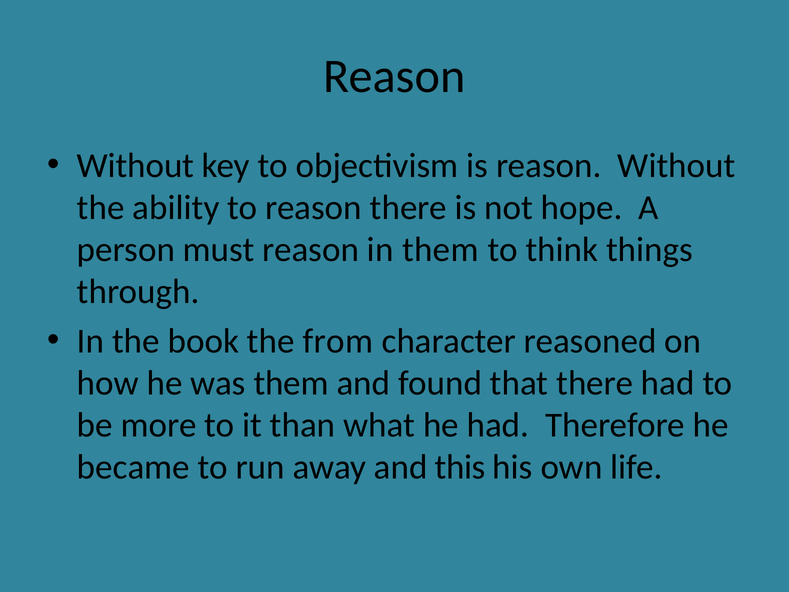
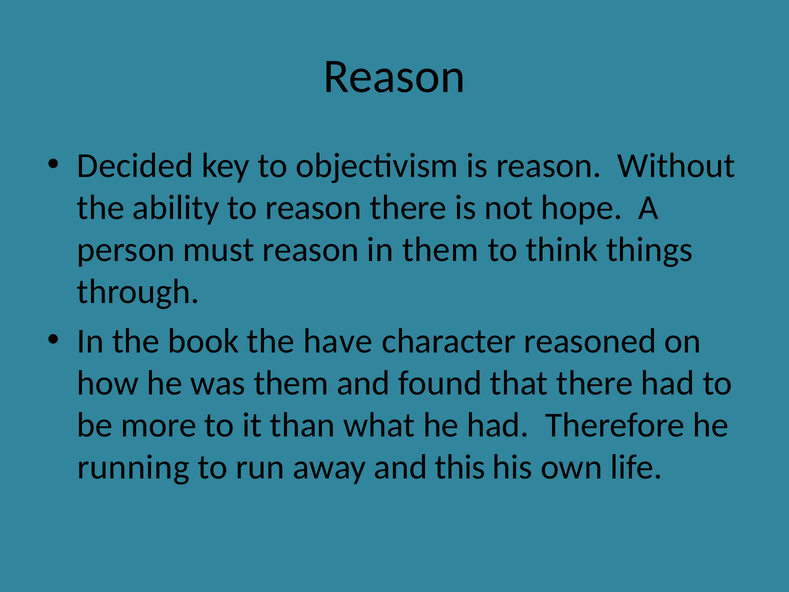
Without at (136, 166): Without -> Decided
from: from -> have
became: became -> running
